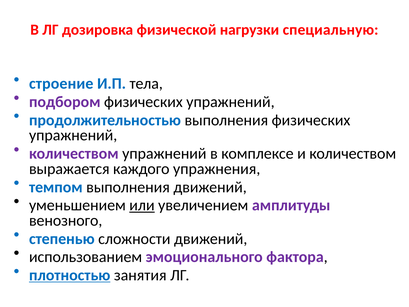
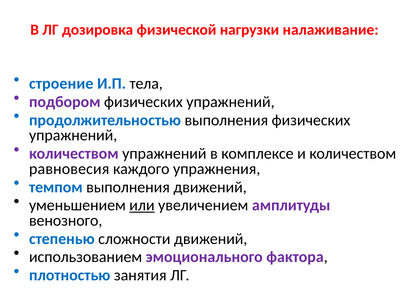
специальную: специальную -> налаживание
выражается: выражается -> равновесия
плотностью underline: present -> none
